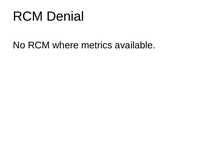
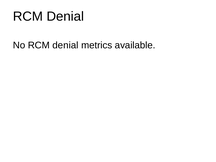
No RCM where: where -> denial
